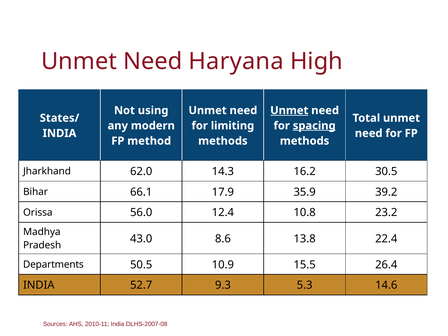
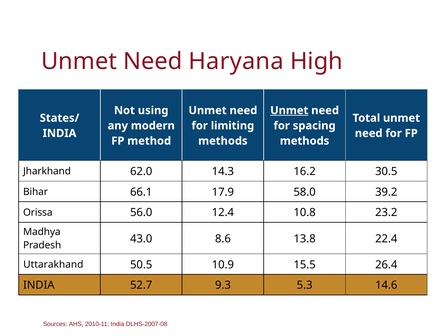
spacing underline: present -> none
35.9: 35.9 -> 58.0
Departments: Departments -> Uttarakhand
